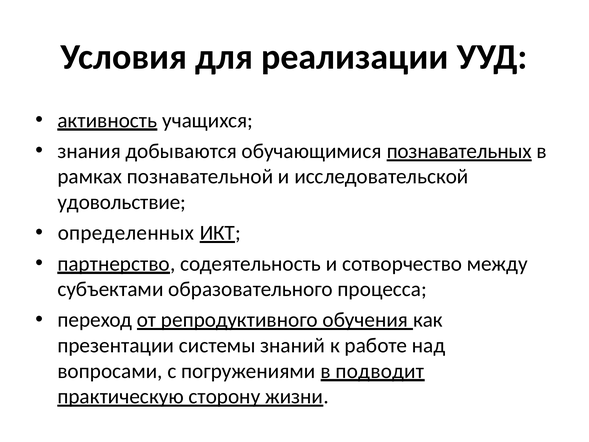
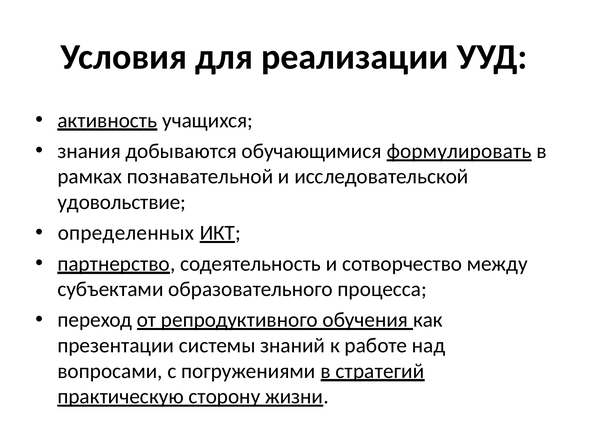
познавательных: познавательных -> формулировать
подводит: подводит -> стратегий
